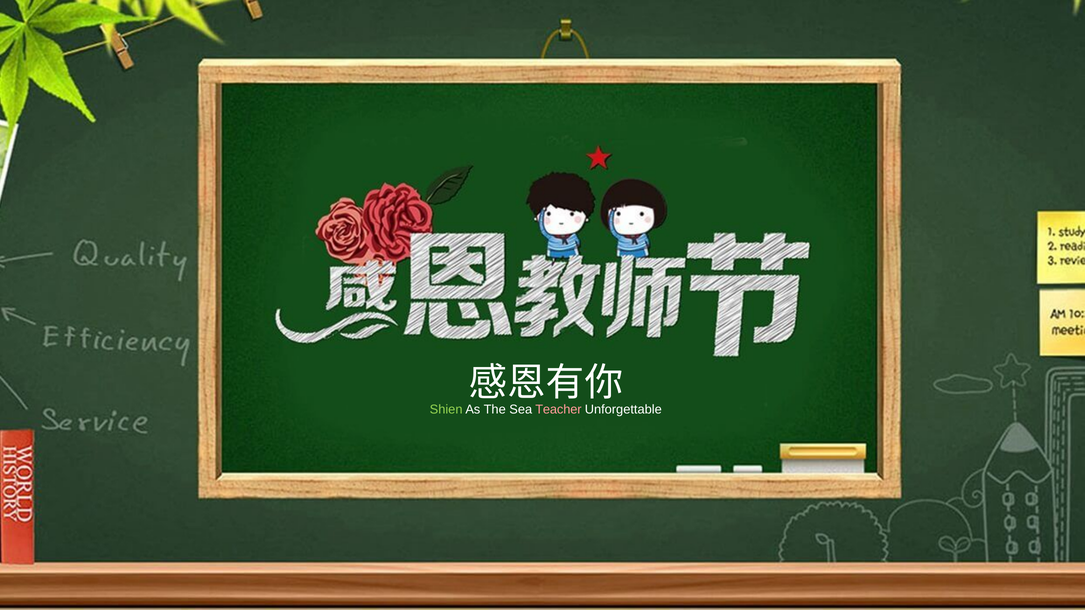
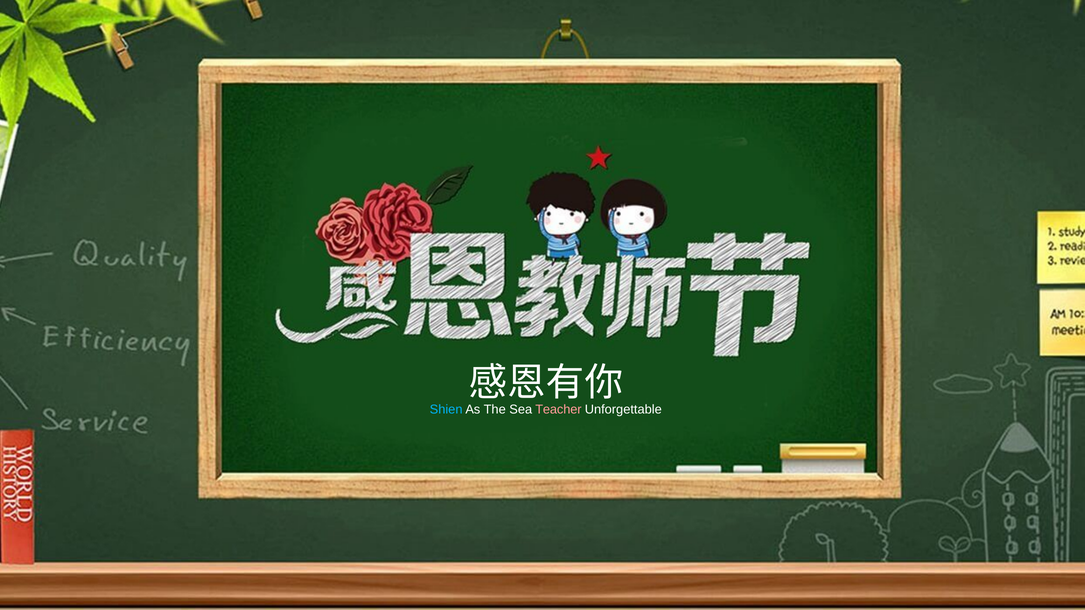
Shien colour: light green -> light blue
